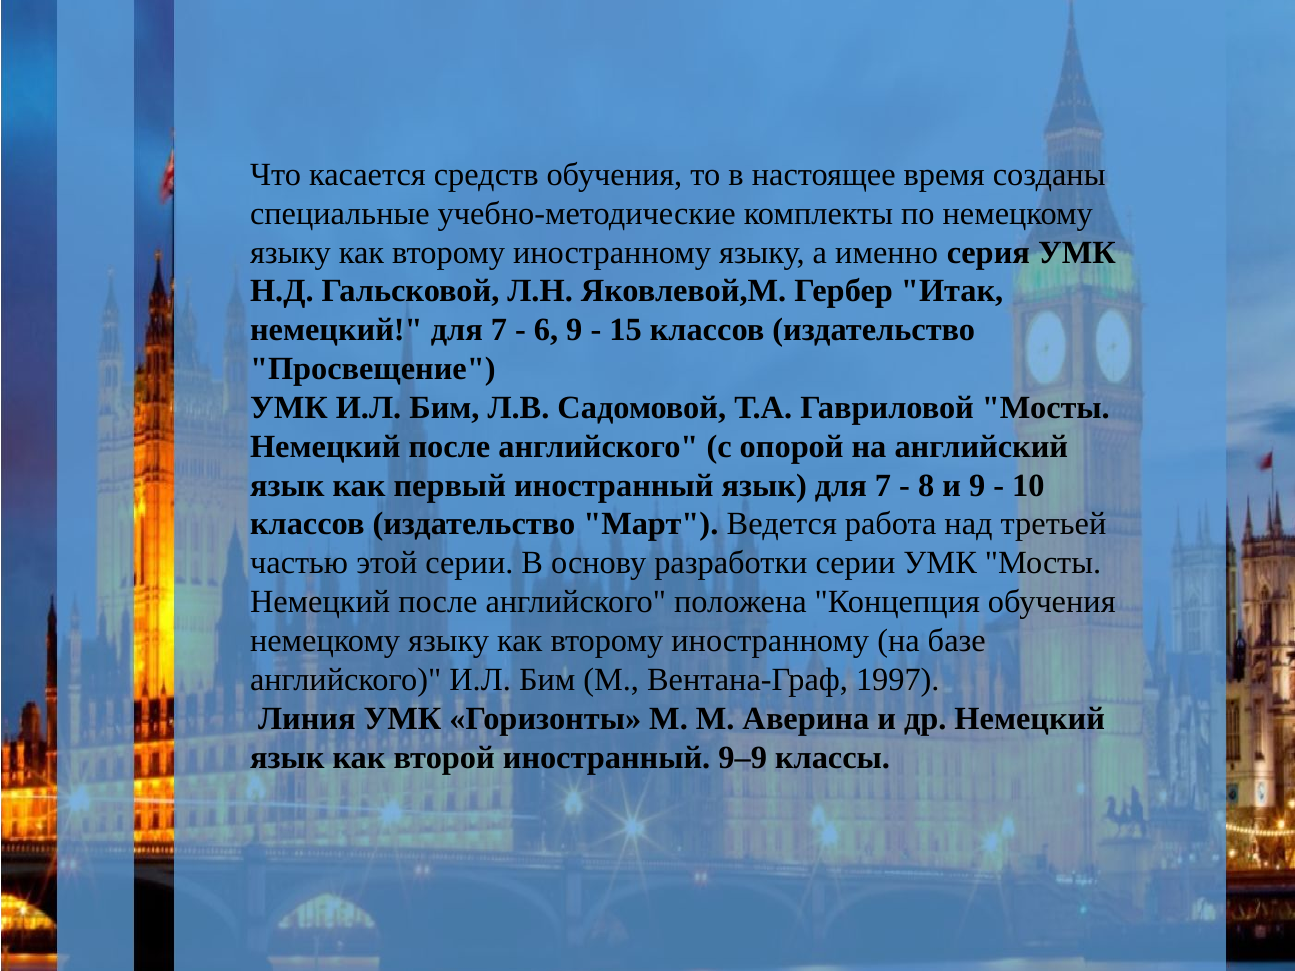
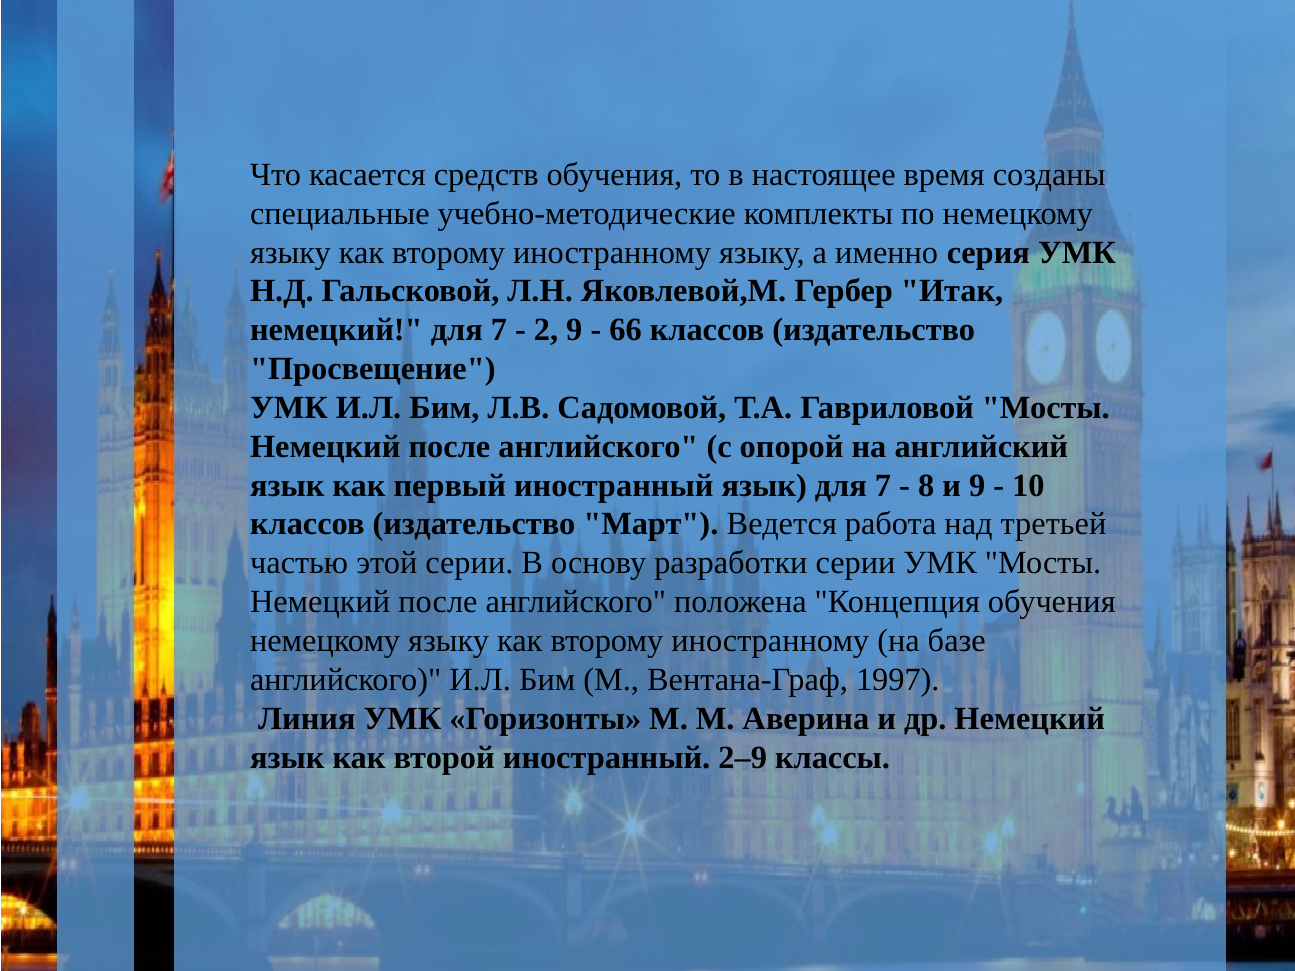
6: 6 -> 2
15: 15 -> 66
9–9: 9–9 -> 2–9
